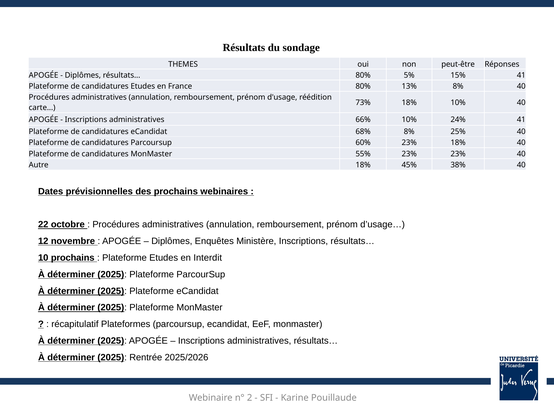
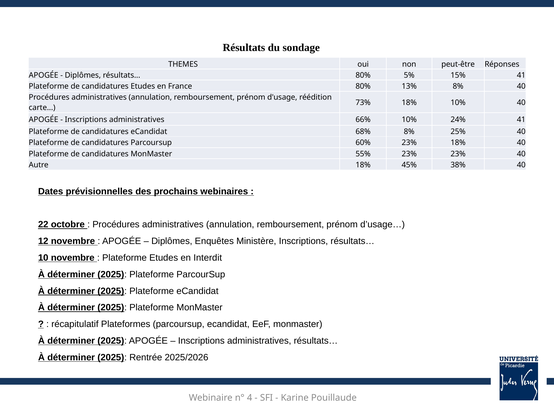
10 prochains: prochains -> novembre
2: 2 -> 4
